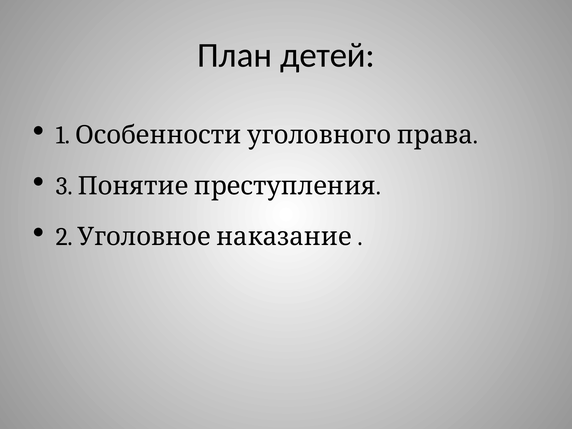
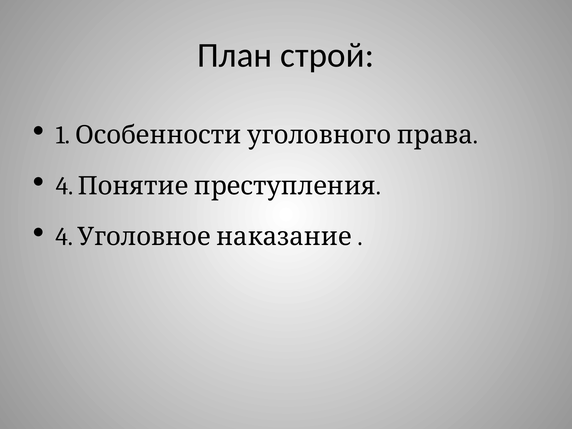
детей: детей -> строй
3 at (64, 186): 3 -> 4
2 at (64, 237): 2 -> 4
